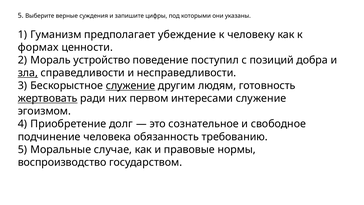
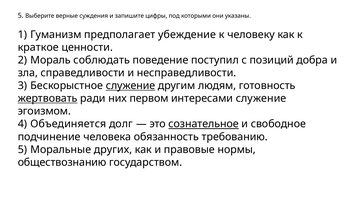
формах: формах -> краткое
устройство: устройство -> соблюдать
зла underline: present -> none
Приобретение: Приобретение -> Объединяется
сознательное underline: none -> present
случае: случае -> других
воспроизводство: воспроизводство -> обществознанию
